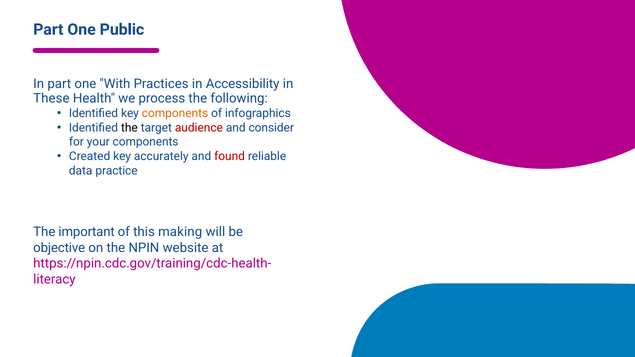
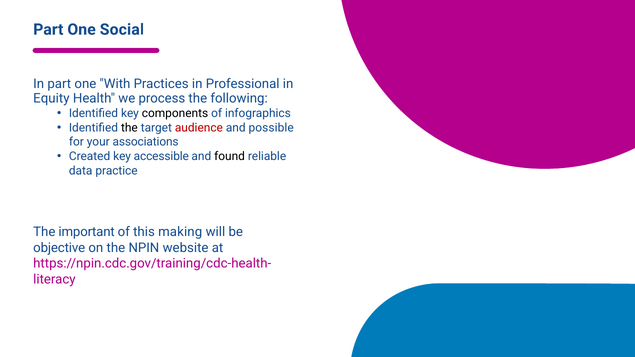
Public: Public -> Social
Accessibility: Accessibility -> Professional
These: These -> Equity
components at (175, 114) colour: orange -> black
consider: consider -> possible
your components: components -> associations
accurately: accurately -> accessible
found colour: red -> black
